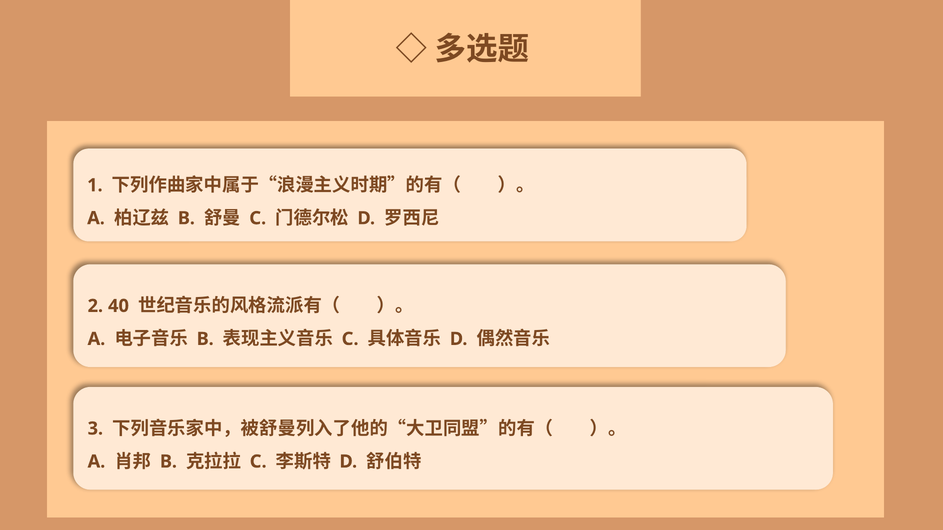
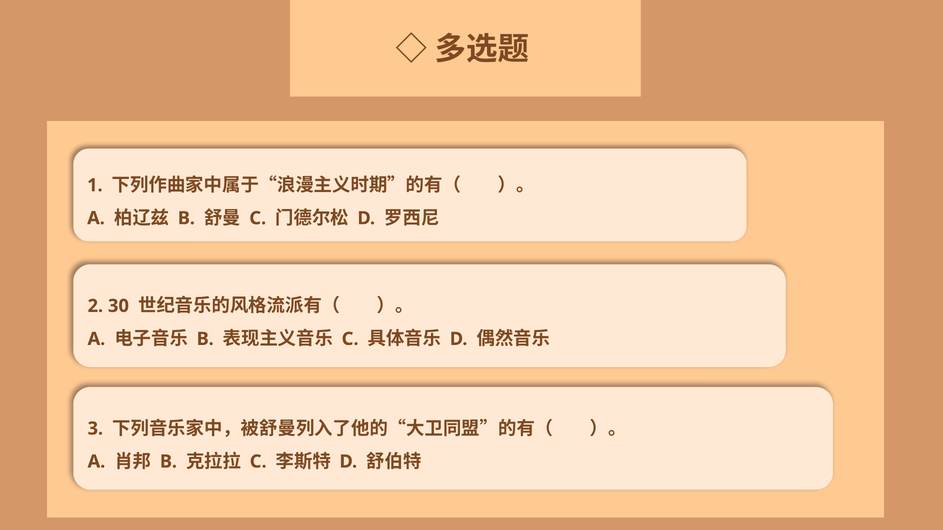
40: 40 -> 30
